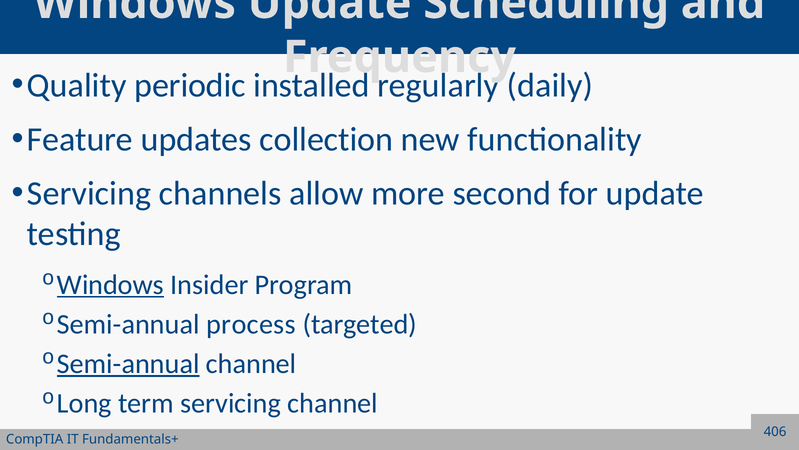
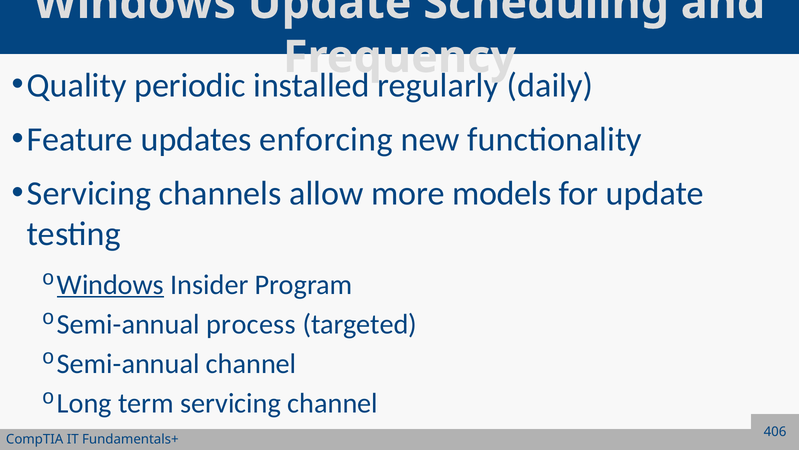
collection: collection -> enforcing
second: second -> models
Semi-annual at (128, 363) underline: present -> none
